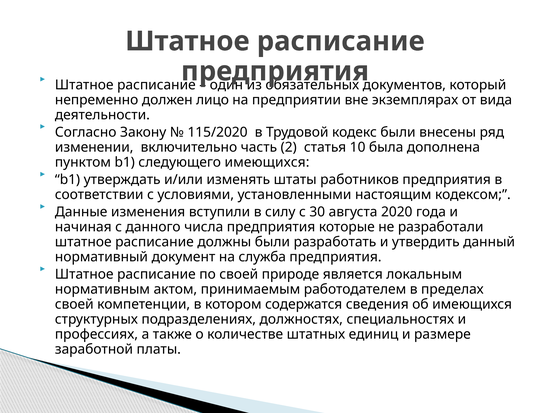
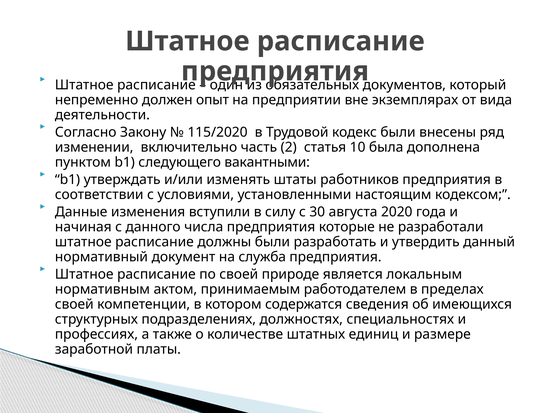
лицо: лицо -> опыт
следующего имеющихся: имеющихся -> вакантными
